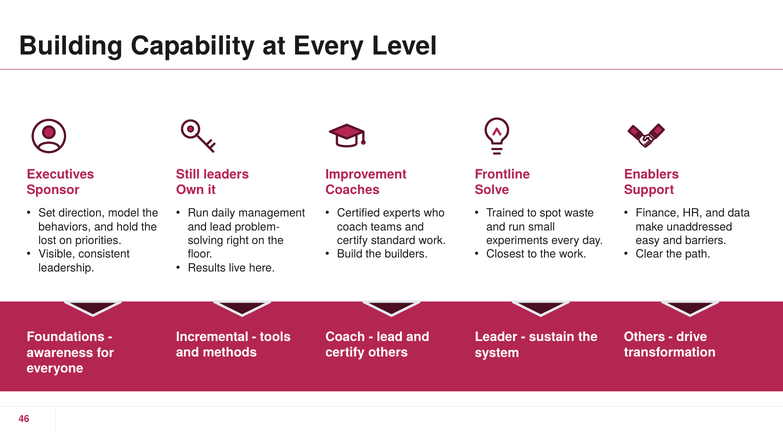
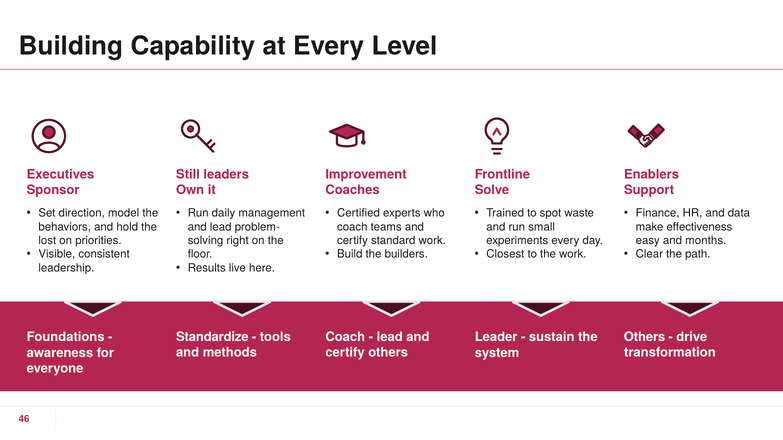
unaddressed: unaddressed -> effectiveness
barriers: barriers -> months
Incremental: Incremental -> Standardize
